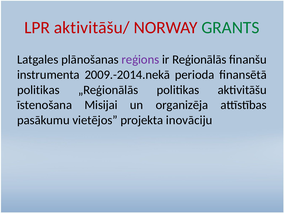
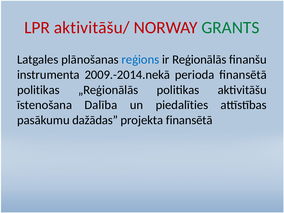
reģions colour: purple -> blue
Misijai: Misijai -> Dalība
organizēja: organizēja -> piedalīties
vietējos: vietējos -> dažādas
projekta inovāciju: inovāciju -> finansētā
